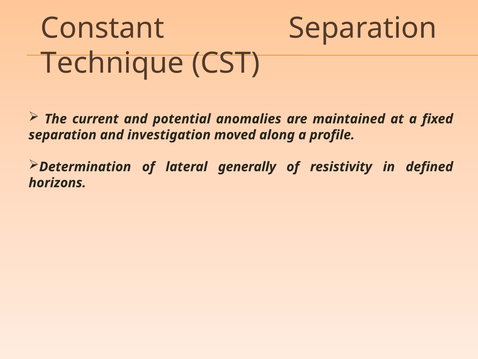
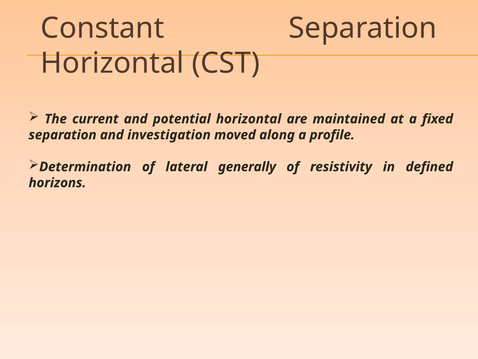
Technique at (112, 63): Technique -> Horizontal
potential anomalies: anomalies -> horizontal
